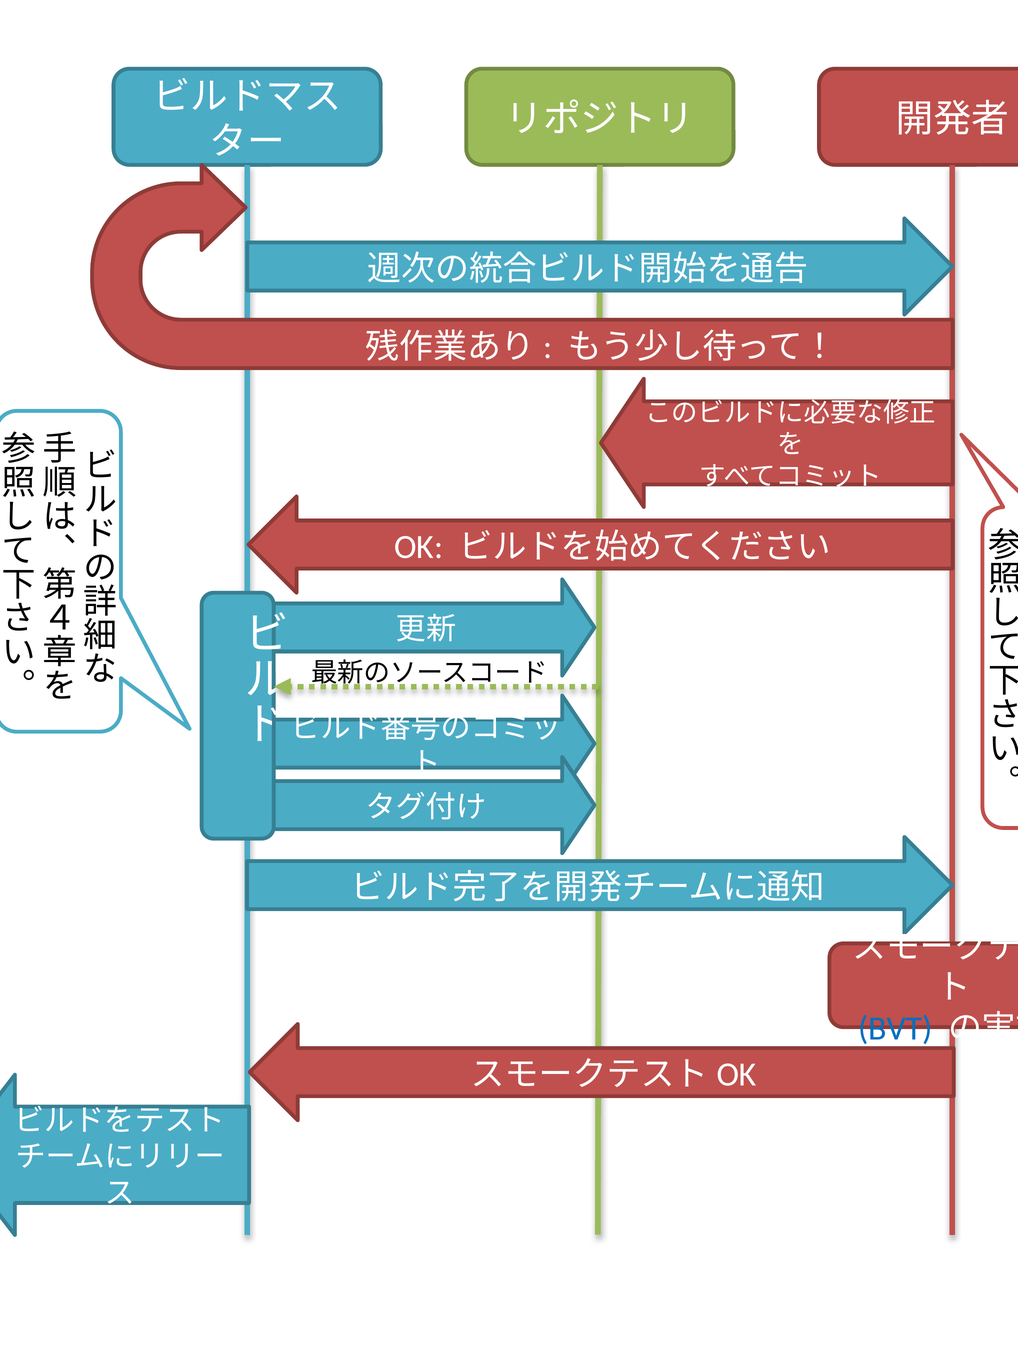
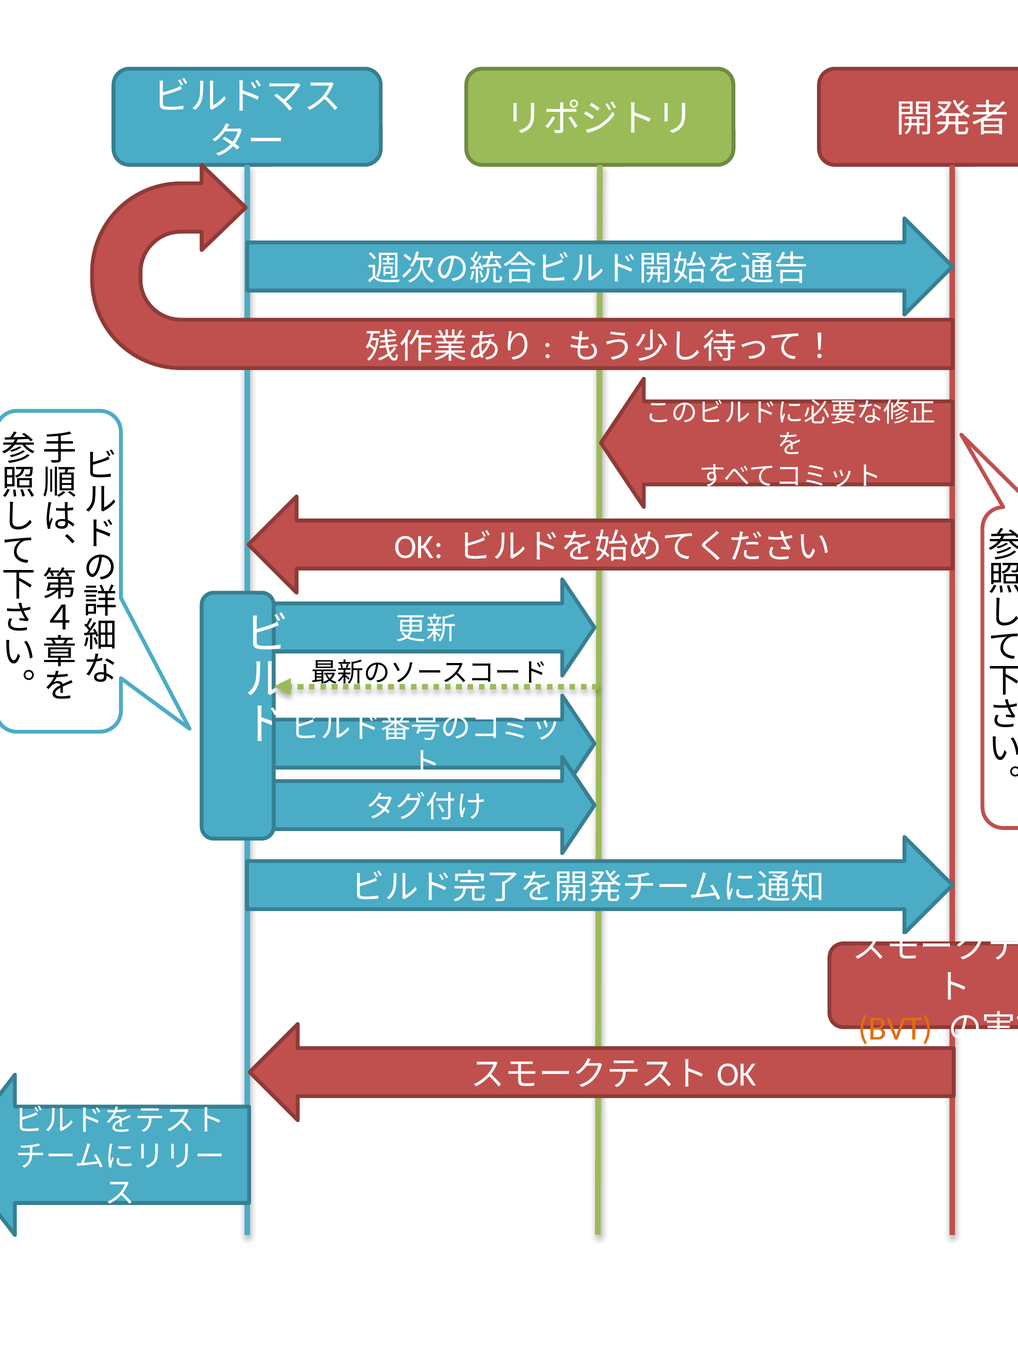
BVT colour: blue -> orange
